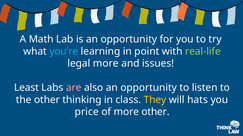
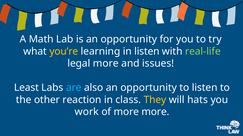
you’re colour: light blue -> yellow
in point: point -> listen
are colour: pink -> light blue
thinking: thinking -> reaction
price: price -> work
more other: other -> more
